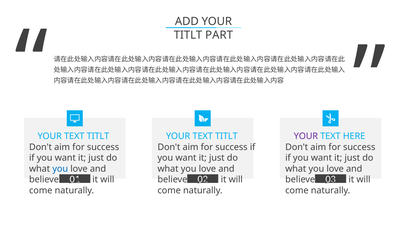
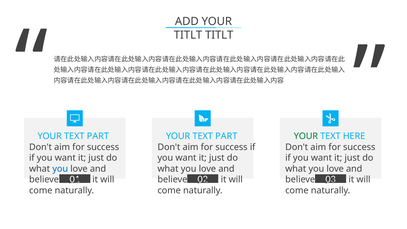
TITLT PART: PART -> TITLT
TITLT at (98, 136): TITLT -> PART
TITLT at (226, 136): TITLT -> PART
YOUR at (306, 136) colour: purple -> green
